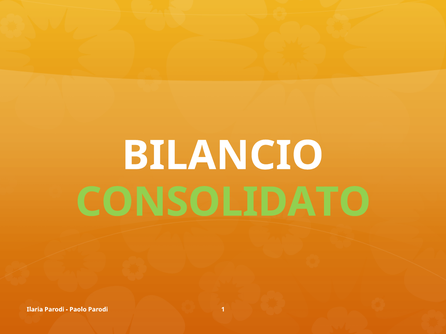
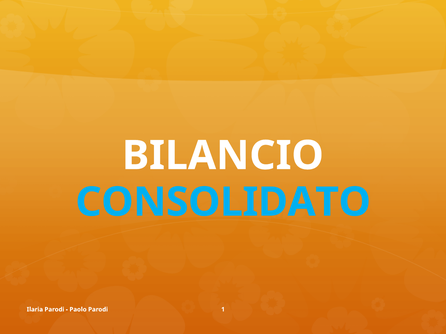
CONSOLIDATO colour: light green -> light blue
